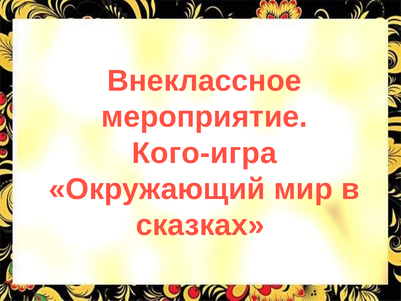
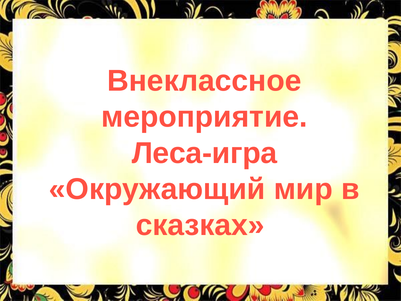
Кого-игра: Кого-игра -> Леса-игра
